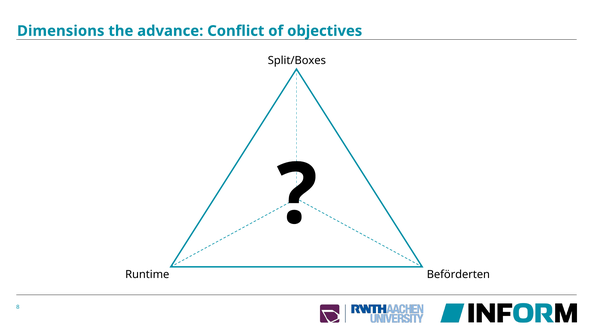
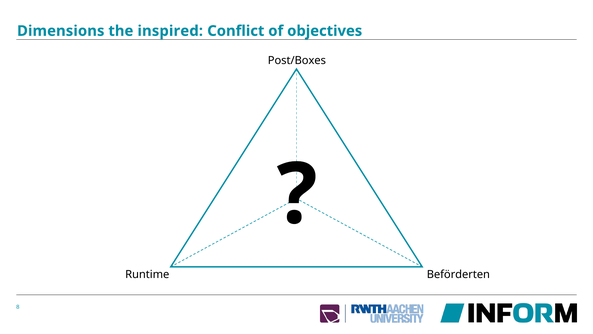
advance: advance -> inspired
Split/Boxes: Split/Boxes -> Post/Boxes
